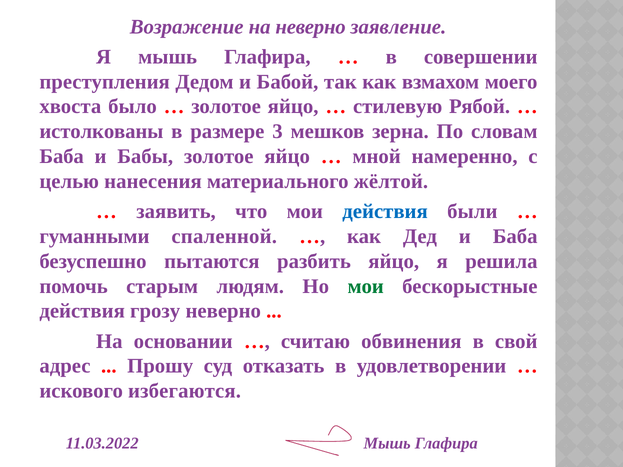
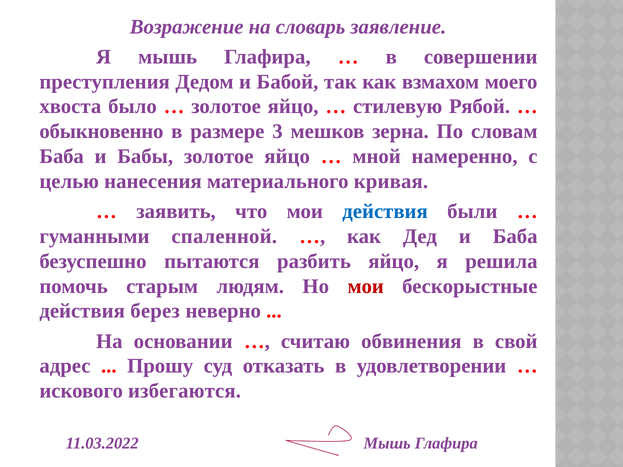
на неверно: неверно -> словарь
истолкованы: истолкованы -> обыкновенно
жёлтой: жёлтой -> кривая
мои at (366, 286) colour: green -> red
грозу: грозу -> берез
